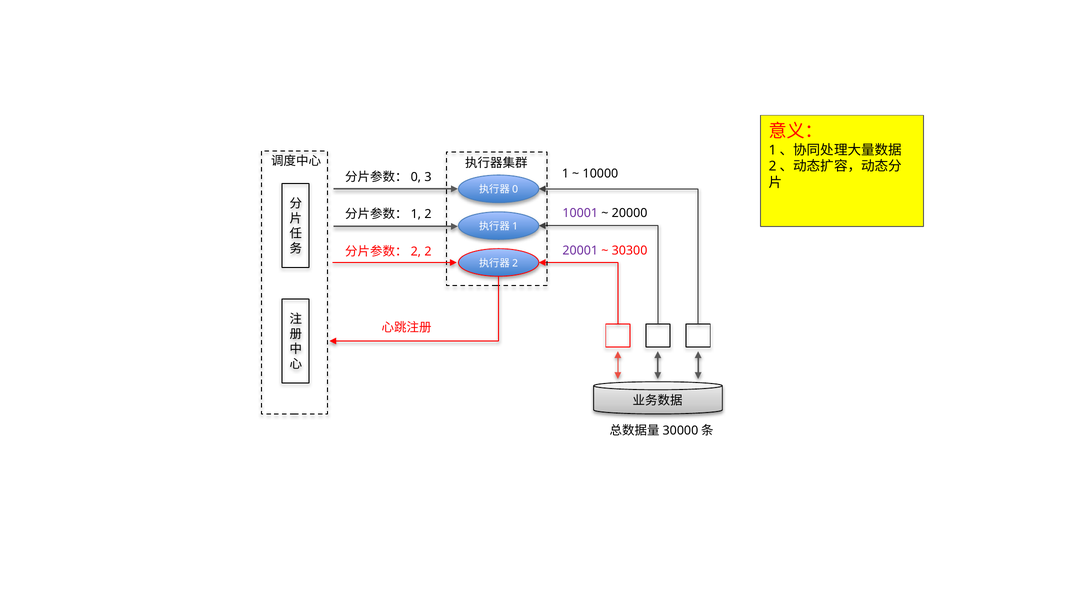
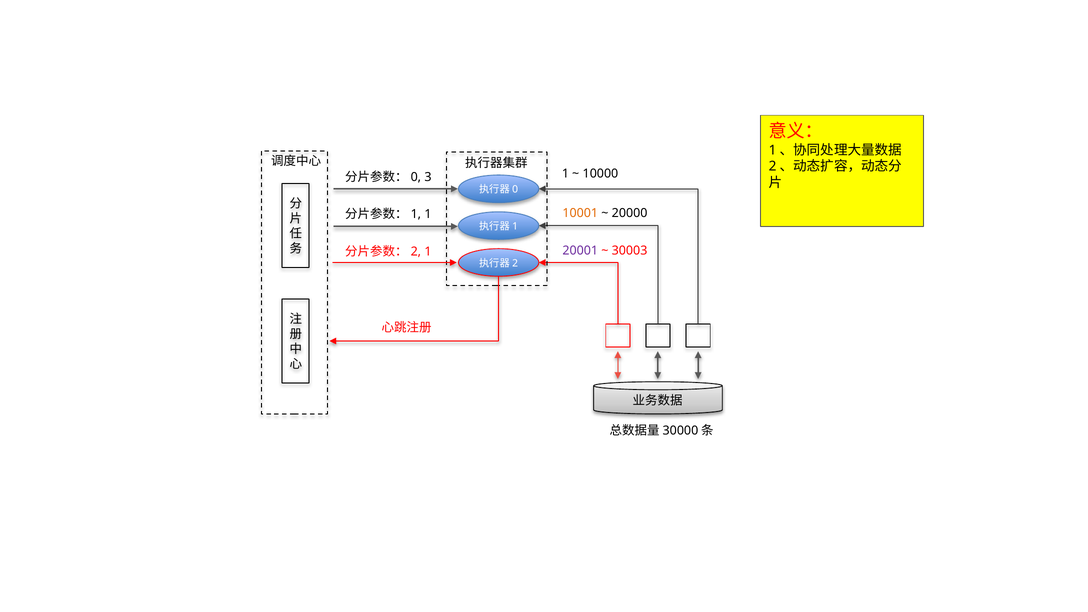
2 at (428, 214): 2 -> 1
10001 colour: purple -> orange
2 at (428, 252): 2 -> 1
30300: 30300 -> 30003
